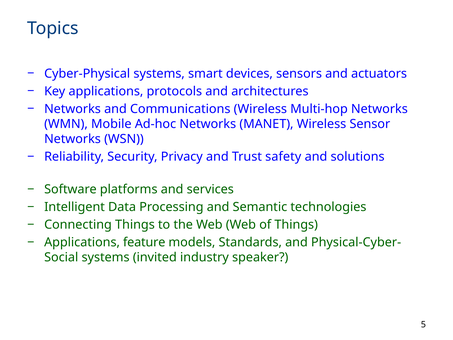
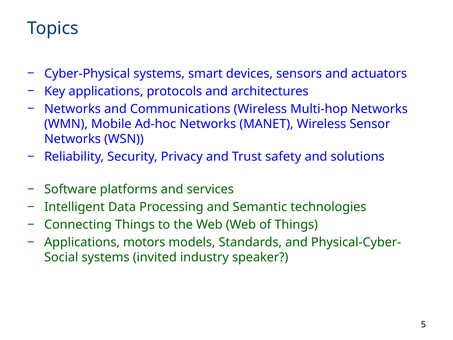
feature: feature -> motors
